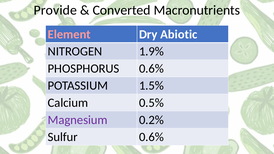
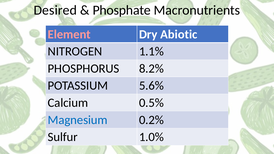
Provide: Provide -> Desired
Converted: Converted -> Phosphate
1.9%: 1.9% -> 1.1%
PHOSPHORUS 0.6%: 0.6% -> 8.2%
1.5%: 1.5% -> 5.6%
Magnesium colour: purple -> blue
Sulfur 0.6%: 0.6% -> 1.0%
